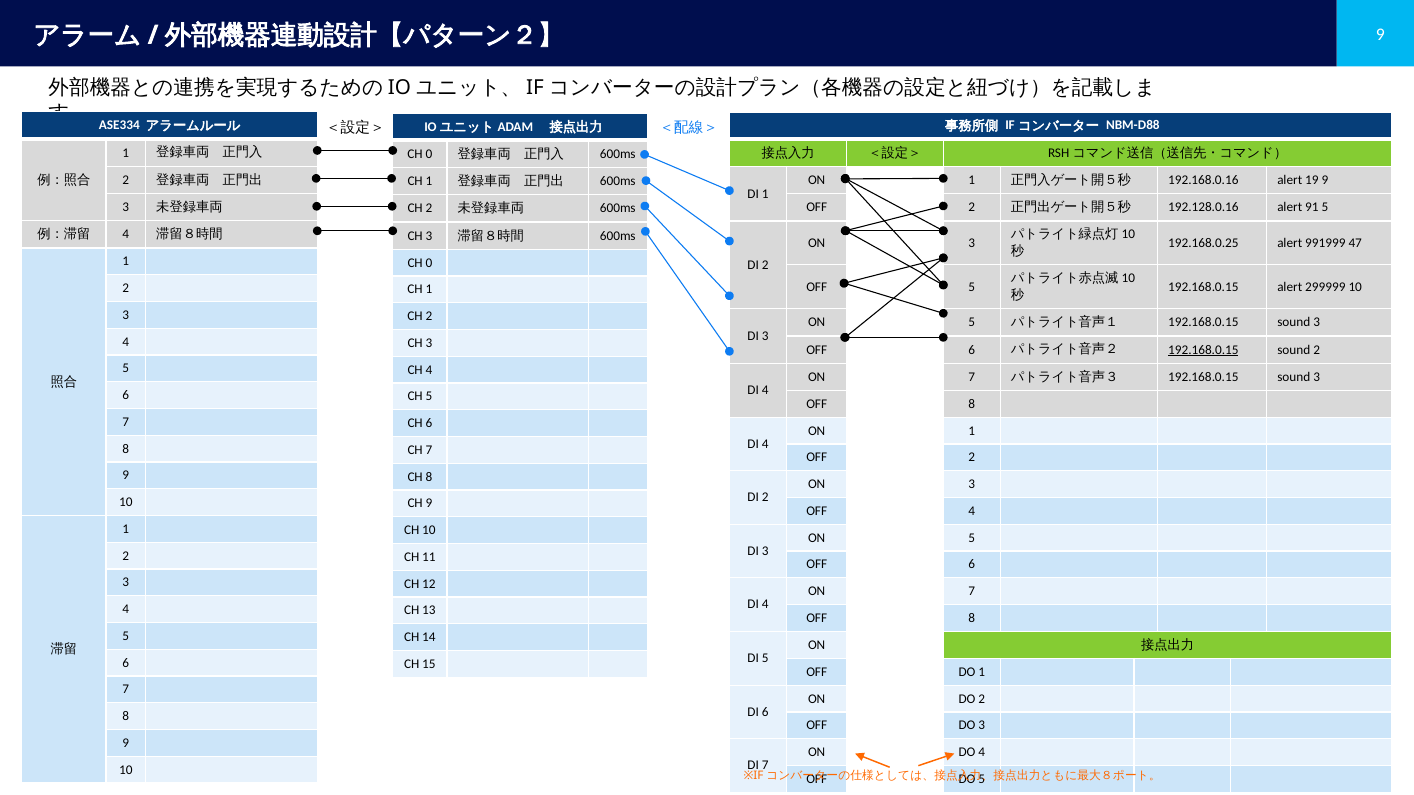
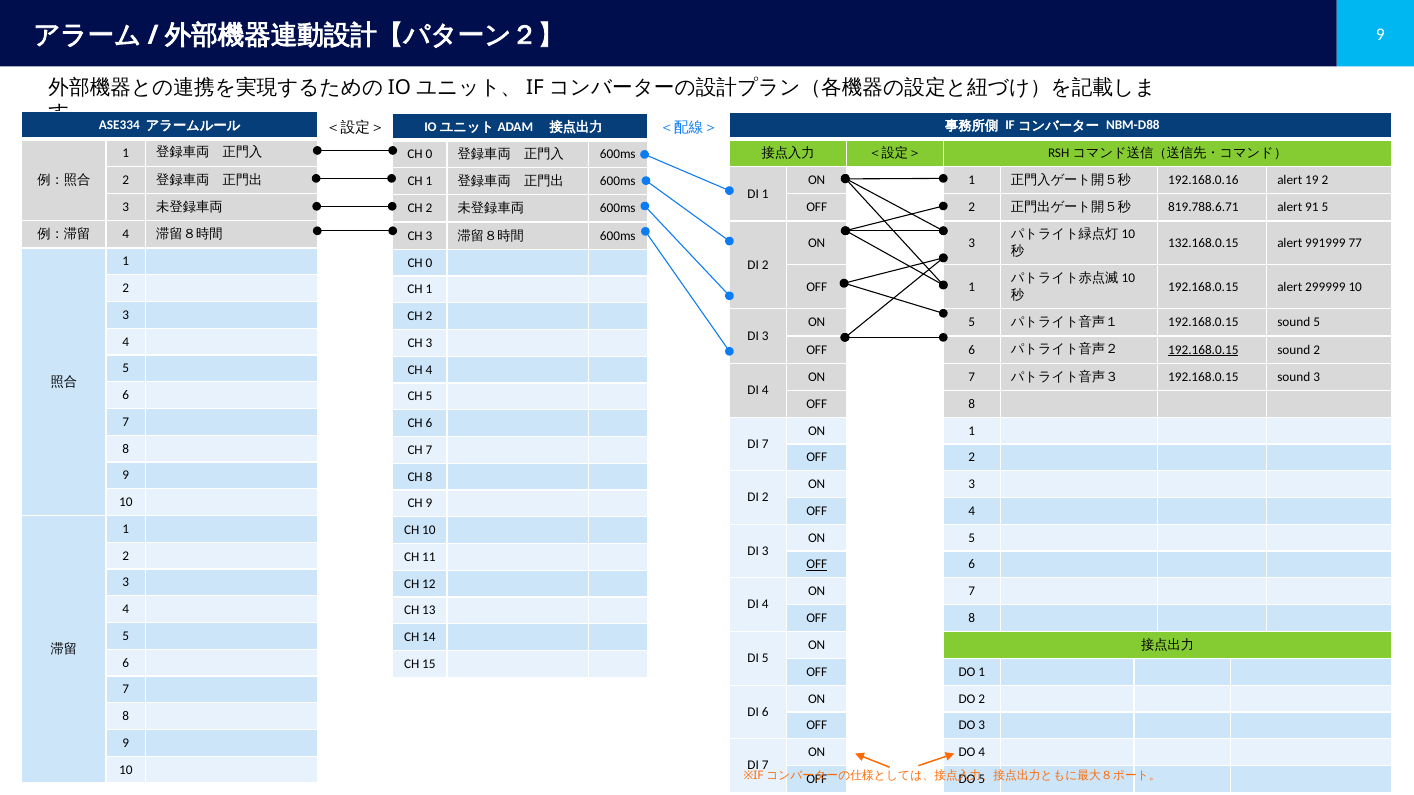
19 9: 9 -> 2
192.128.0.16: 192.128.0.16 -> 819.788.6.71
192.168.0.25: 192.168.0.25 -> 132.168.0.15
47: 47 -> 77
OFF 5: 5 -> 1
3 at (1317, 323): 3 -> 5
4 at (765, 444): 4 -> 7
OFF at (817, 565) underline: none -> present
